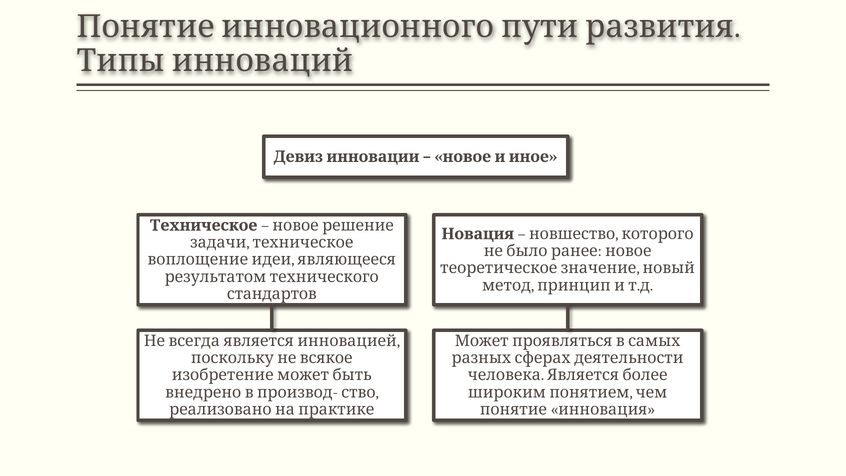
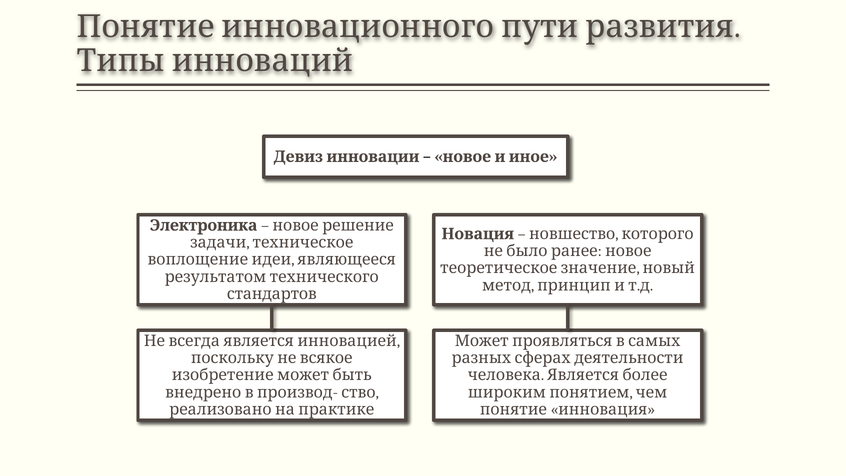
Техническое at (204, 225): Техническое -> Электроника
